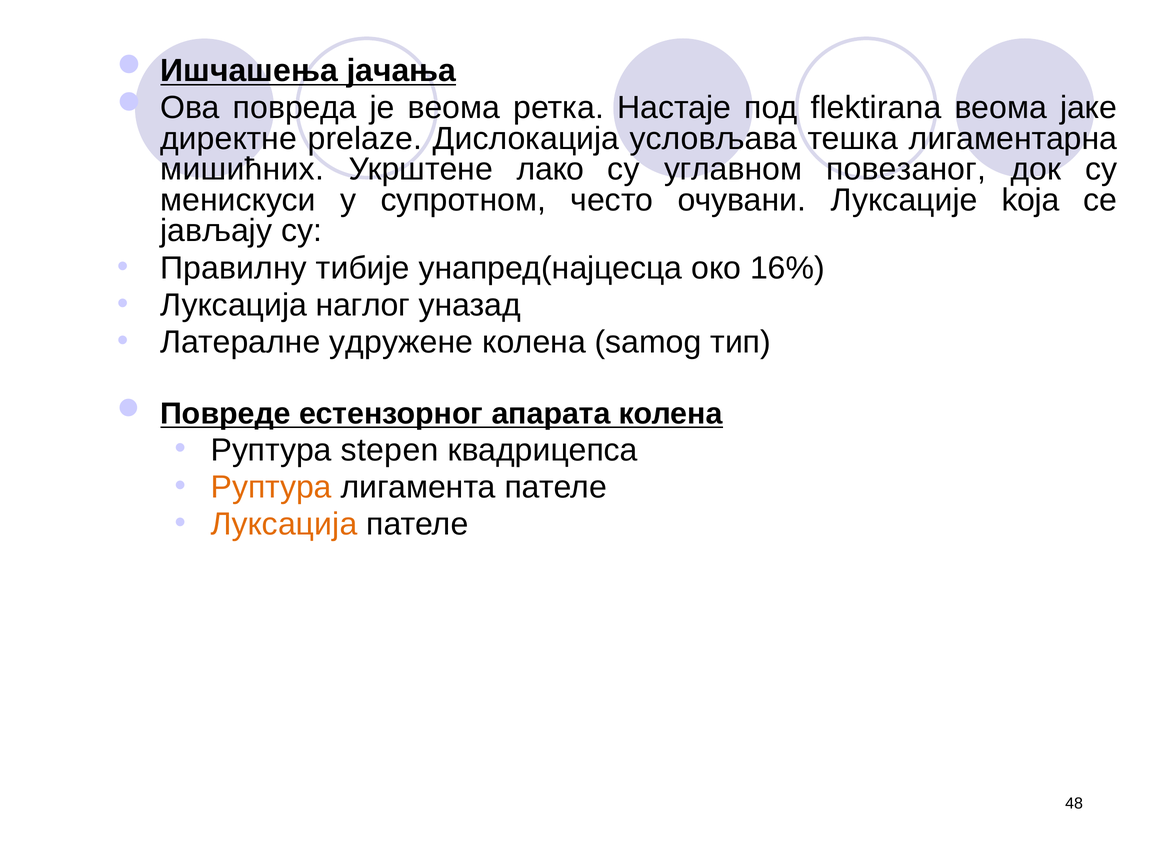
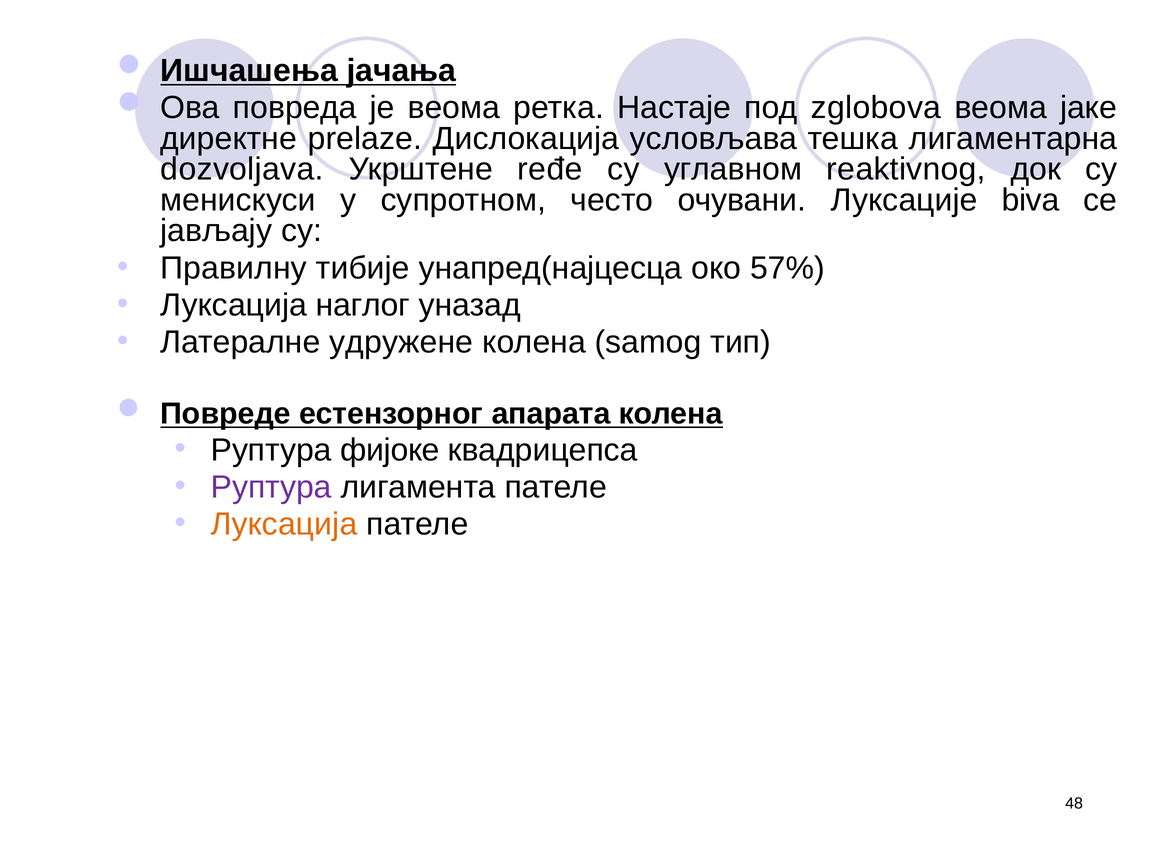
flektirana: flektirana -> zglobova
мишићних: мишићних -> dozvoljava
лако: лако -> ređe
повезаног: повезаног -> reaktivnog
koja: koja -> biva
16%: 16% -> 57%
stepen: stepen -> фијоке
Руптура at (271, 487) colour: orange -> purple
